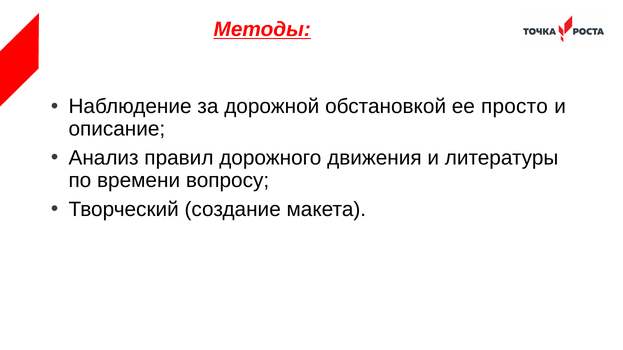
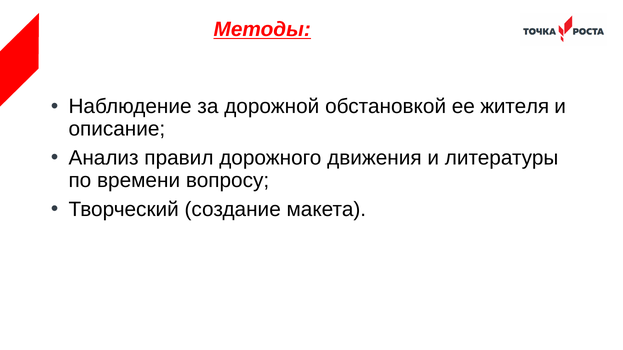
просто: просто -> жителя
